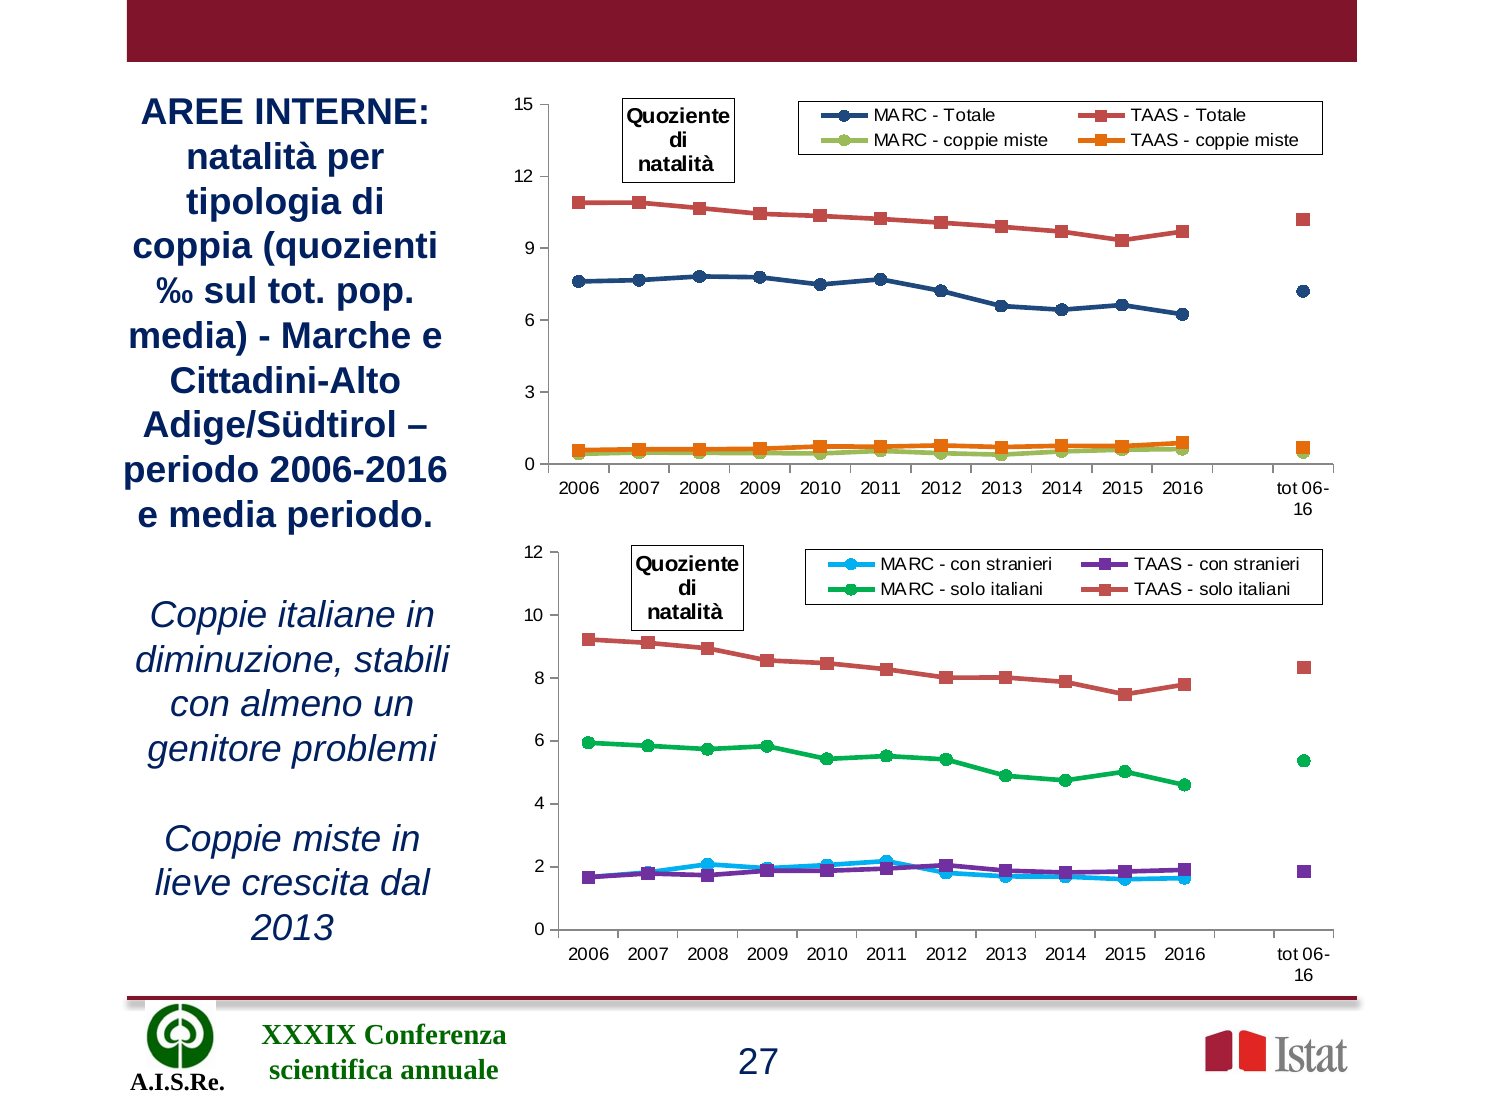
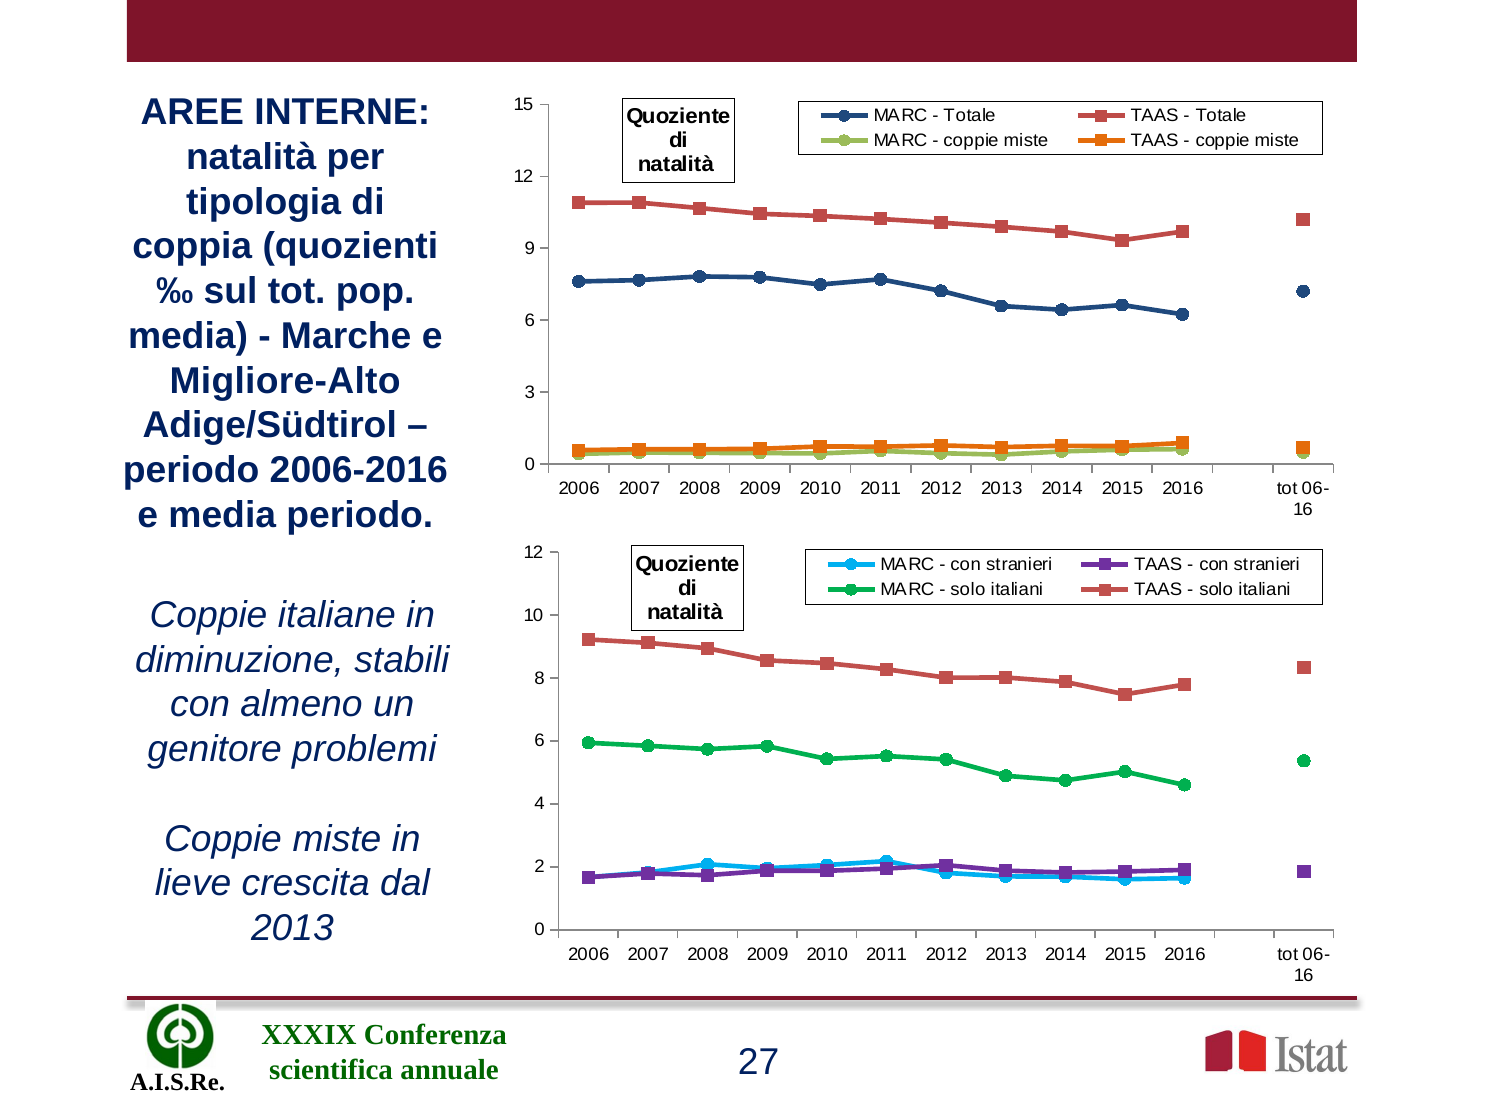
Cittadini-Alto: Cittadini-Alto -> Migliore-Alto
